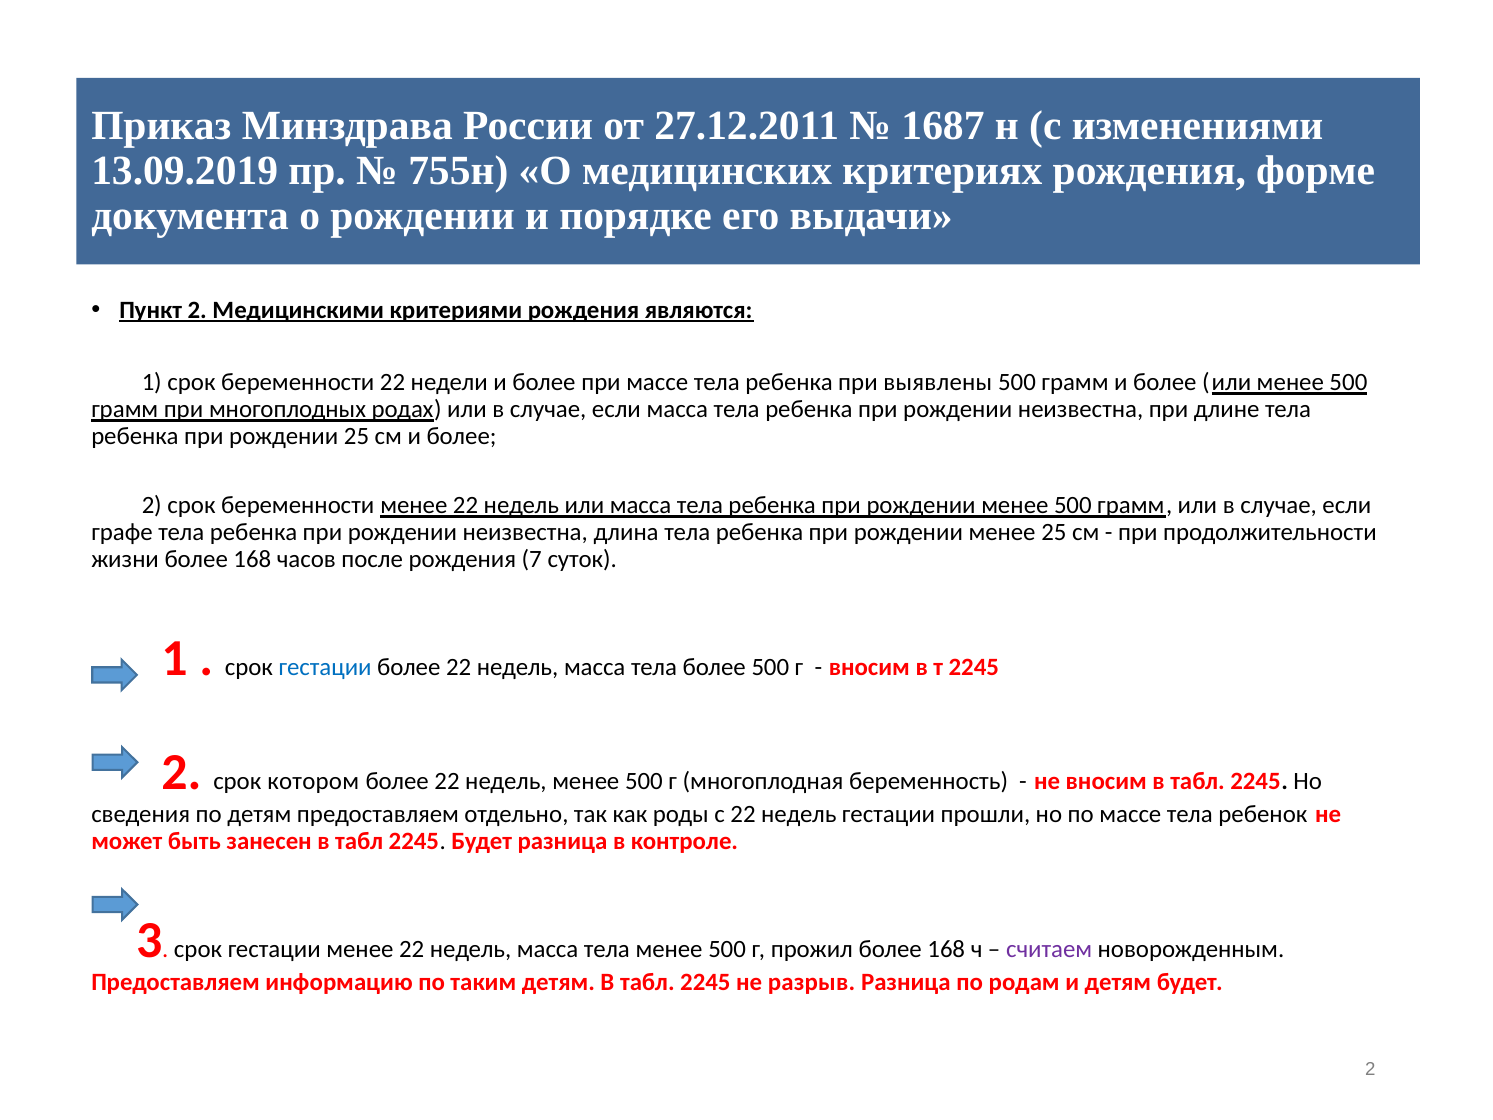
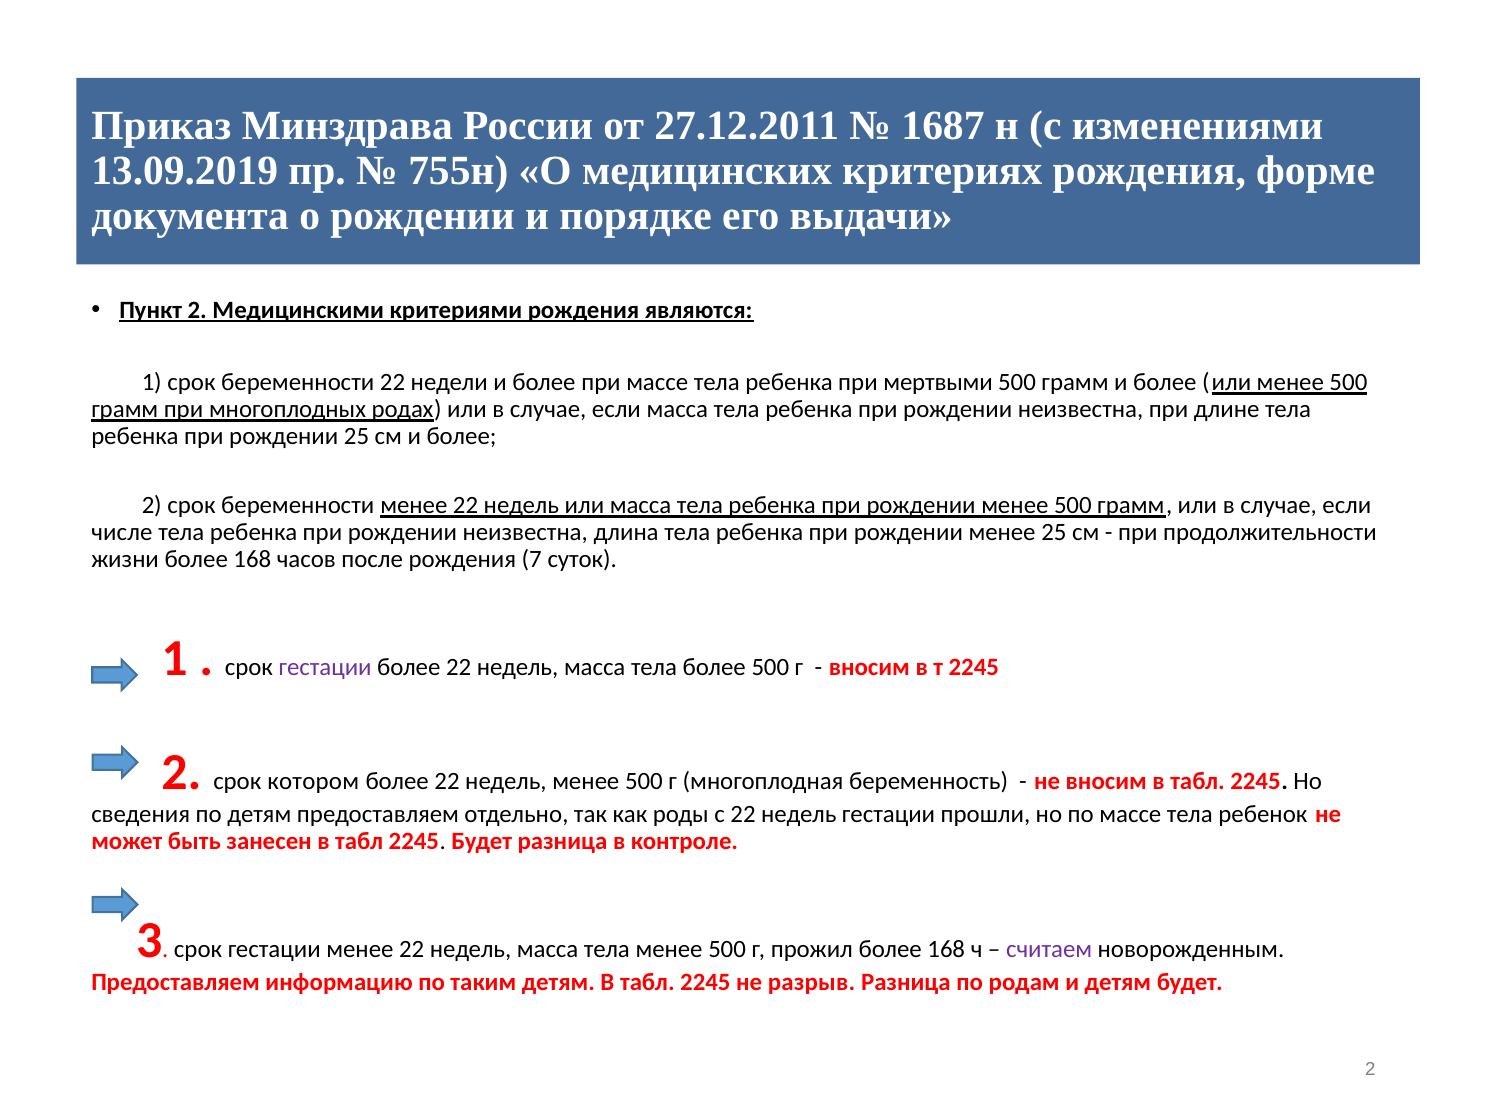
выявлены: выявлены -> мертвыми
графе: графе -> числе
гестации at (325, 667) colour: blue -> purple
